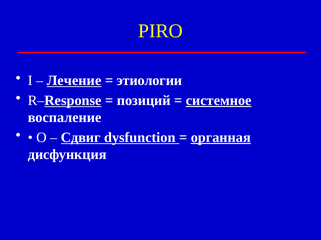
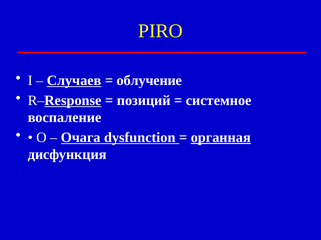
Лечение: Лечение -> Случаев
этиологии: этиологии -> облучение
системное underline: present -> none
Сдвиг: Сдвиг -> Очага
